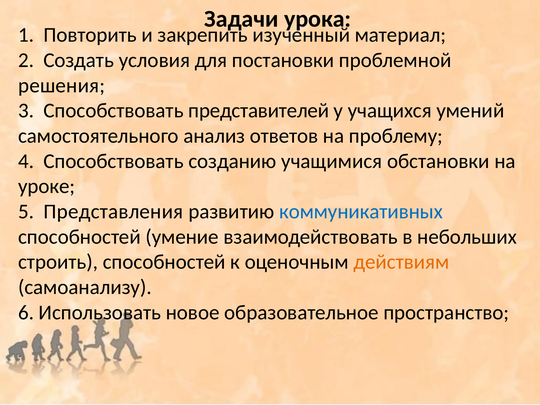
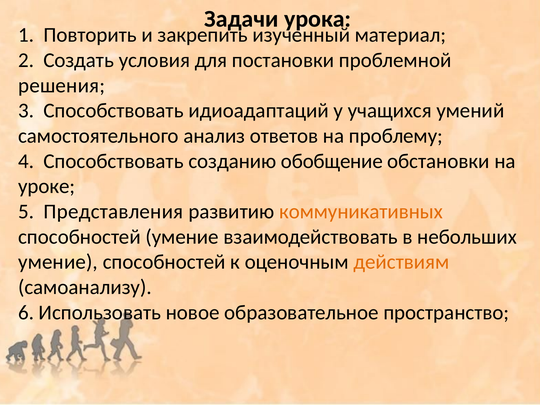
представителей: представителей -> идиоадаптаций
учащимися: учащимися -> обобщение
коммуникативных colour: blue -> orange
строить at (58, 262): строить -> умение
